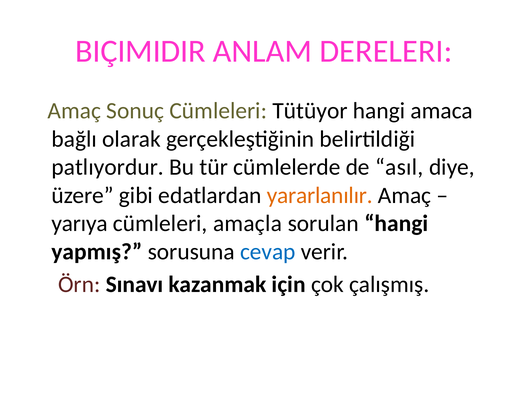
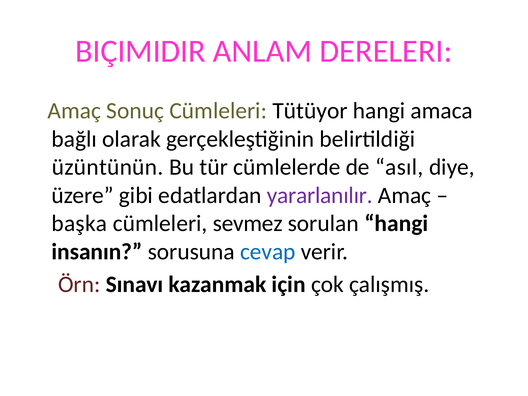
patlıyordur: patlıyordur -> üzüntünün
yararlanılır colour: orange -> purple
yarıya: yarıya -> başka
amaçla: amaçla -> sevmez
yapmış: yapmış -> insanın
